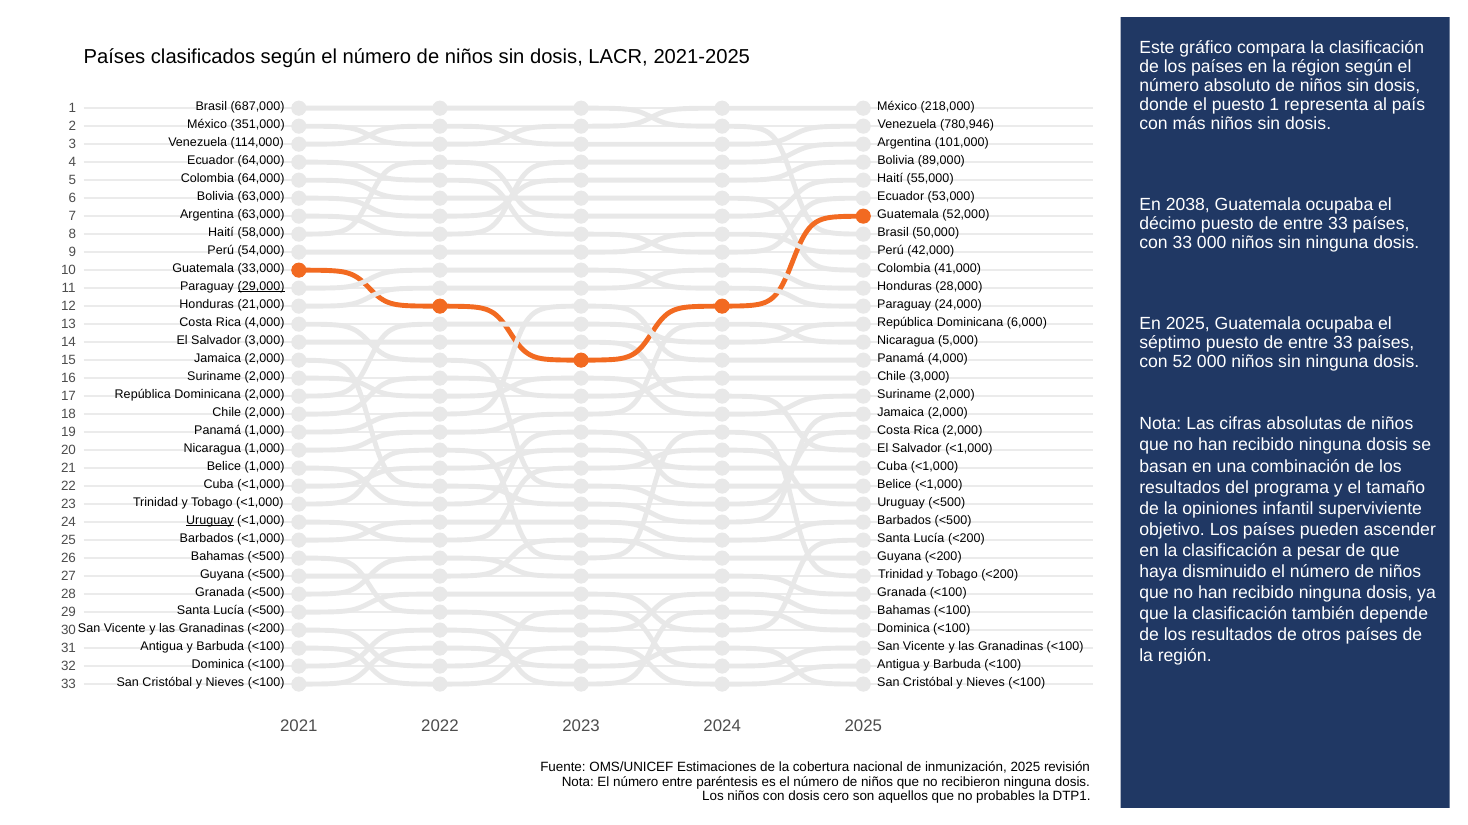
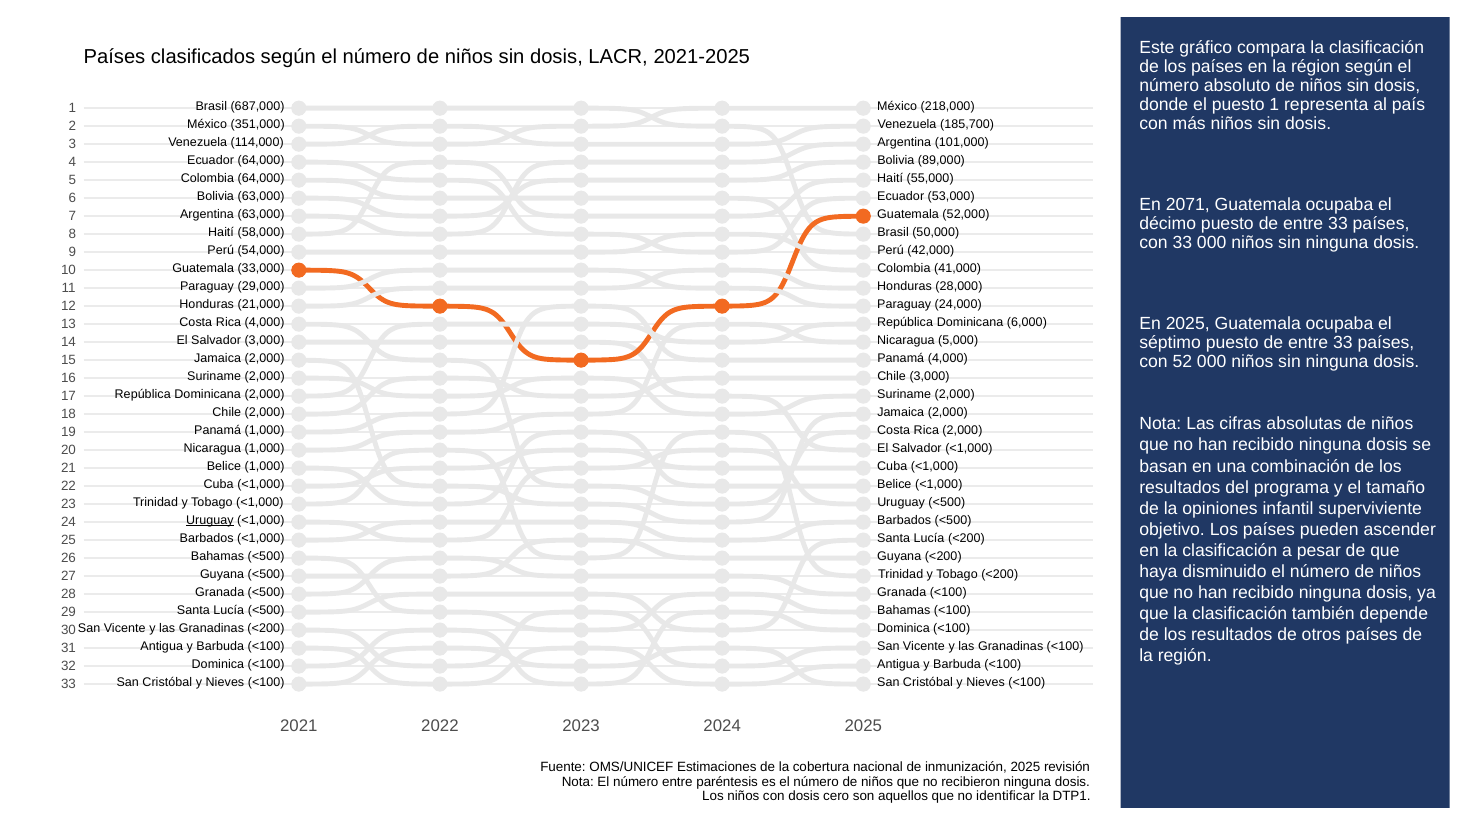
780,946: 780,946 -> 185,700
2038: 2038 -> 2071
29,000 underline: present -> none
probables: probables -> identificar
